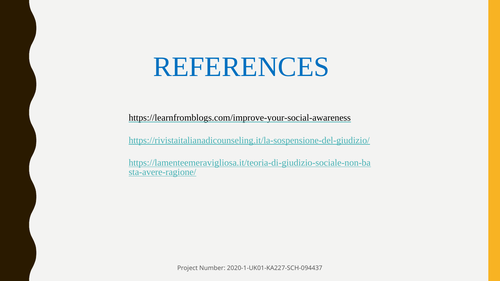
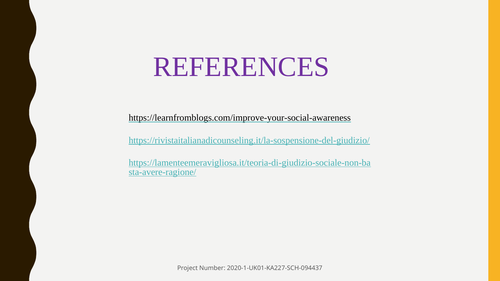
REFERENCES colour: blue -> purple
